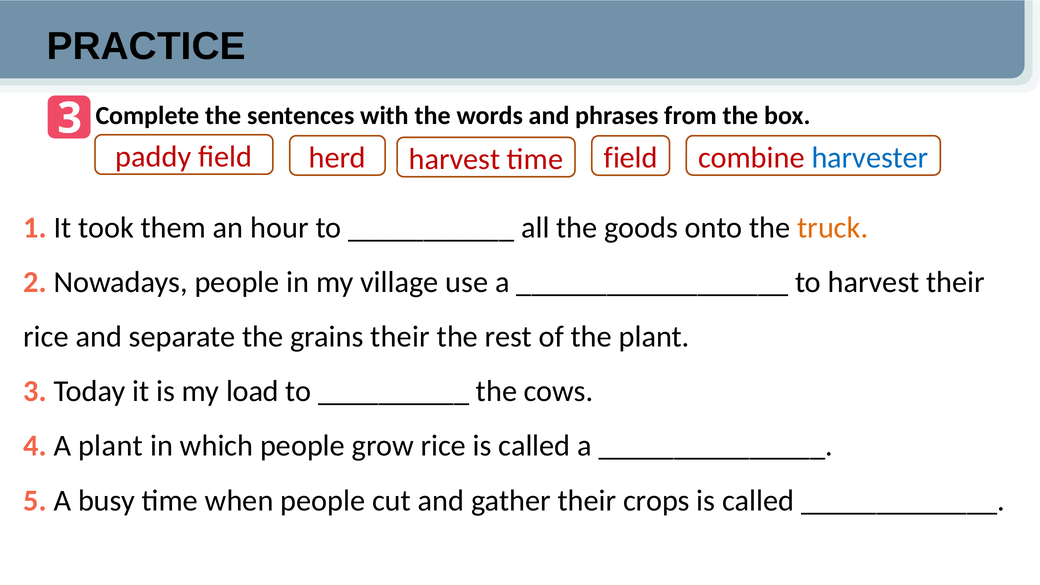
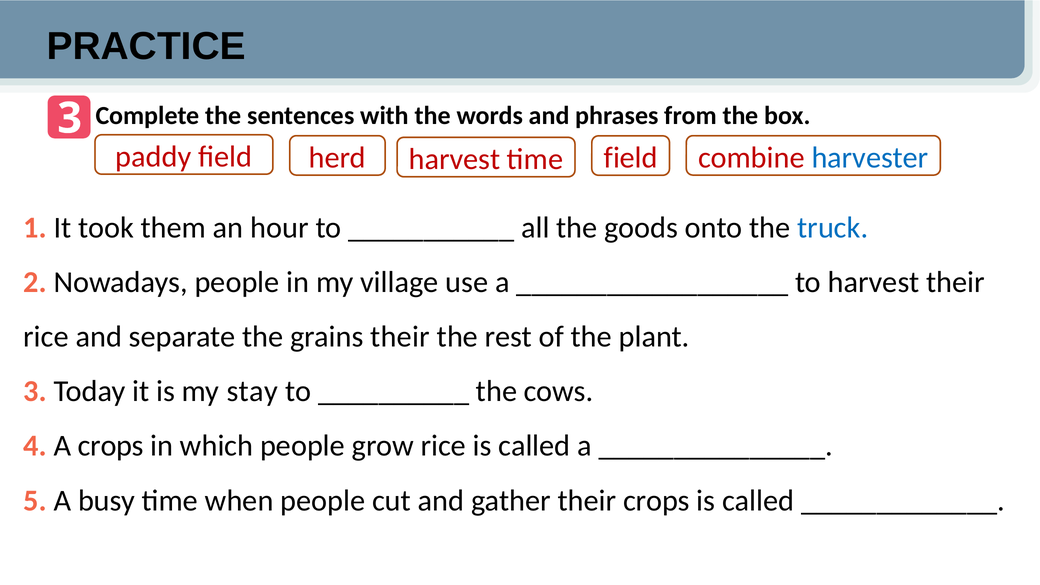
truck colour: orange -> blue
load: load -> stay
A plant: plant -> crops
